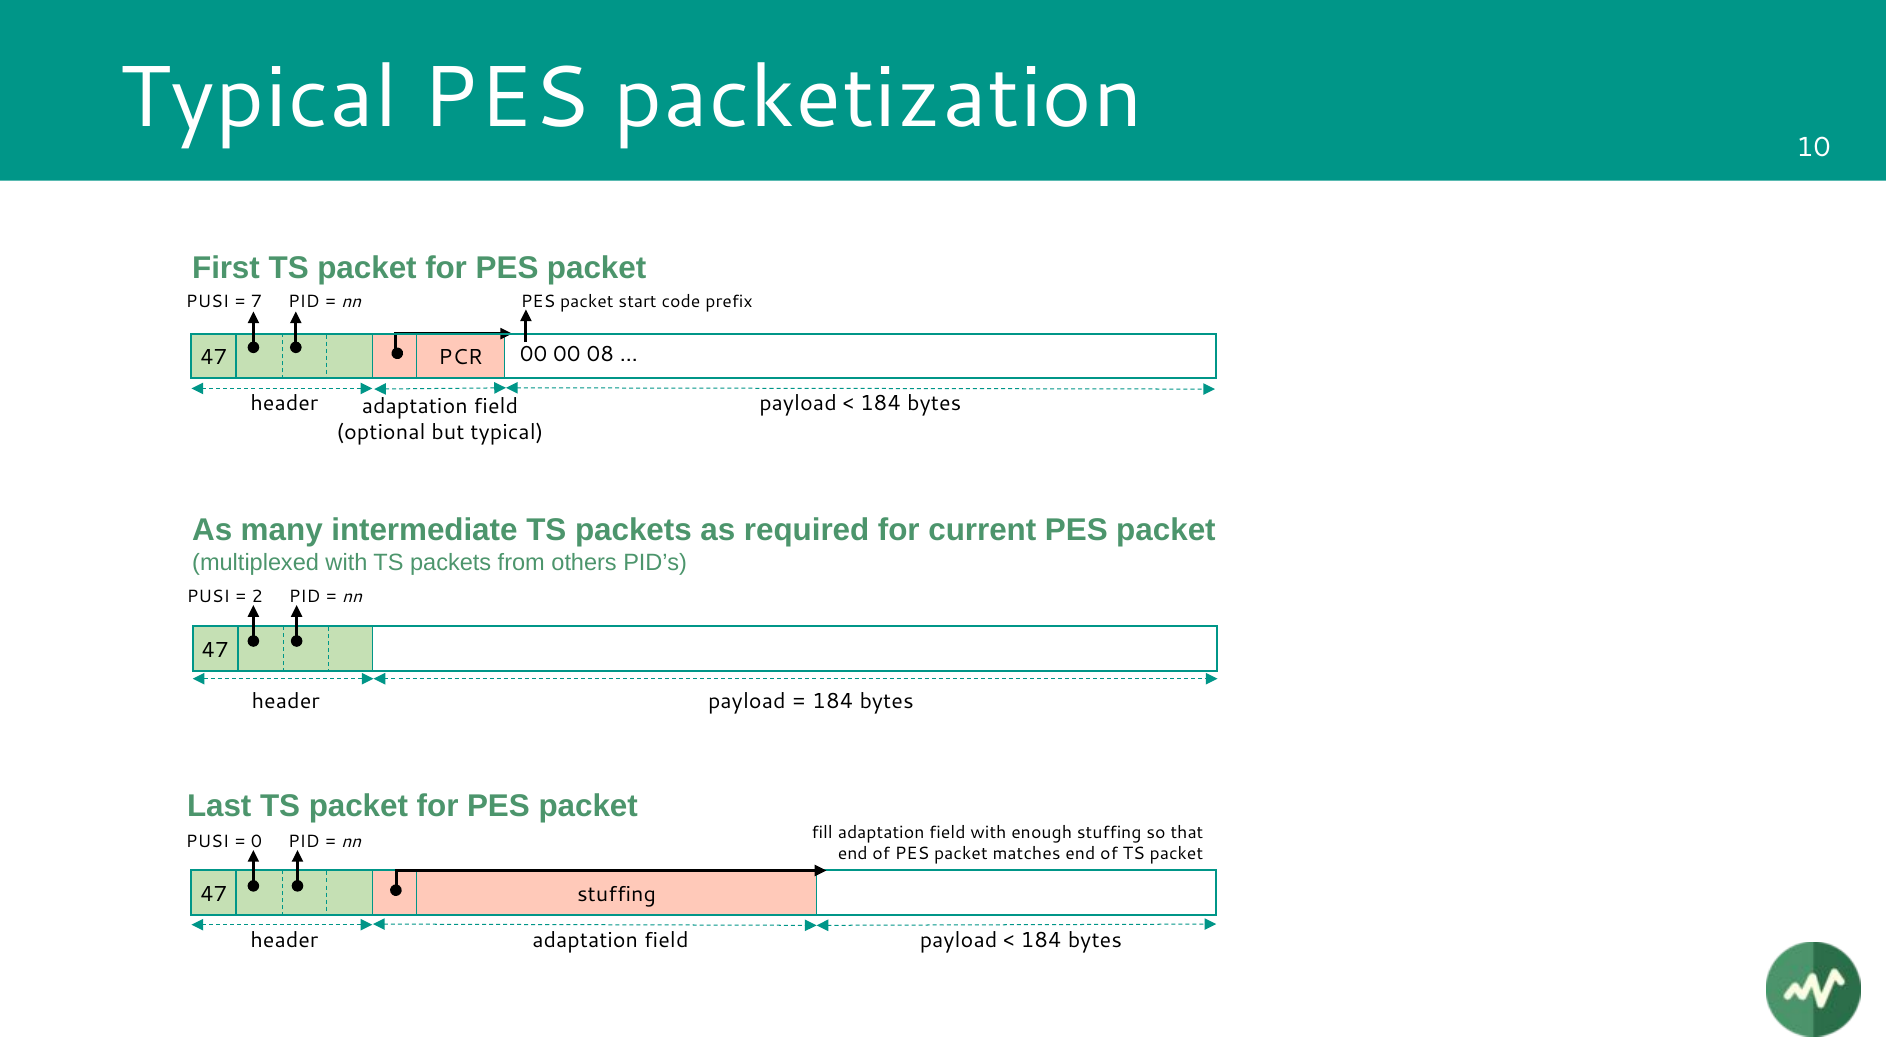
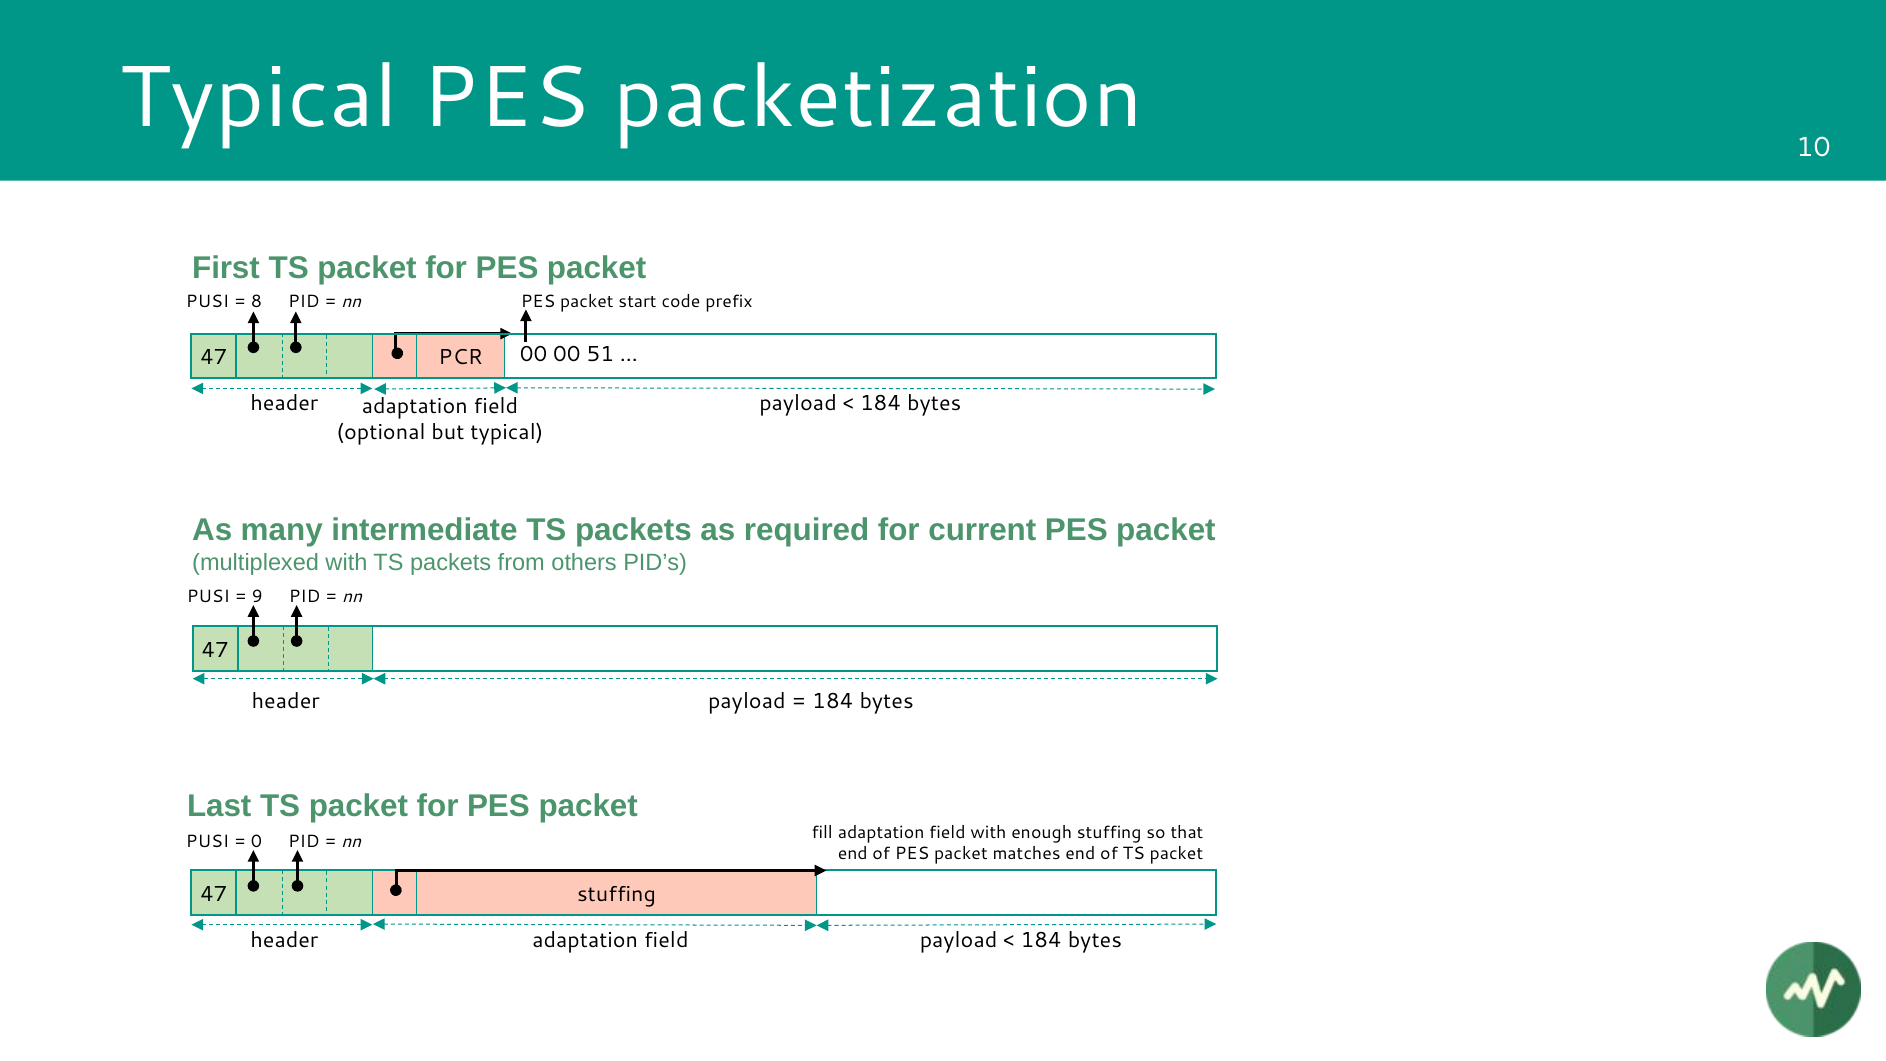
7: 7 -> 8
08: 08 -> 51
2: 2 -> 9
